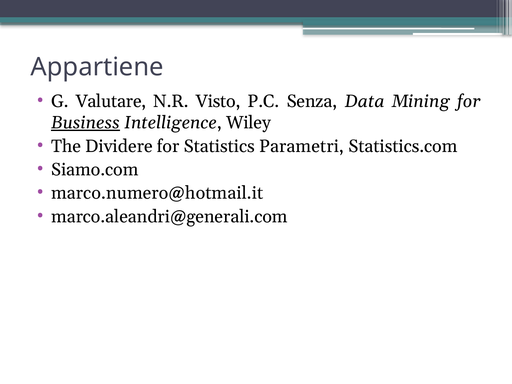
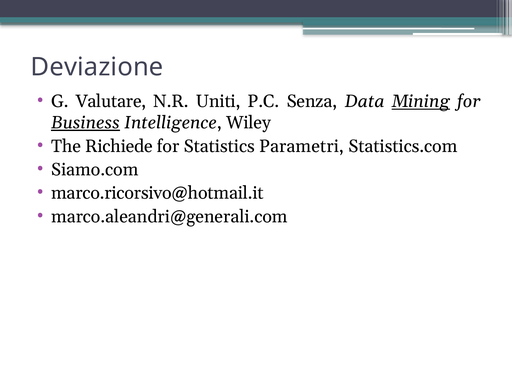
Appartiene: Appartiene -> Deviazione
Visto: Visto -> Uniti
Mining underline: none -> present
Dividere: Dividere -> Richiede
marco.numero@hotmail.it: marco.numero@hotmail.it -> marco.ricorsivo@hotmail.it
